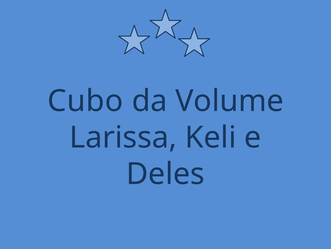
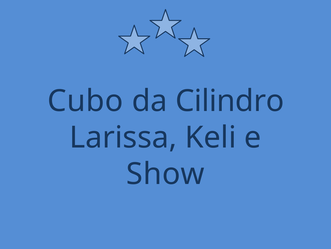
Volume: Volume -> Cilindro
Deles: Deles -> Show
